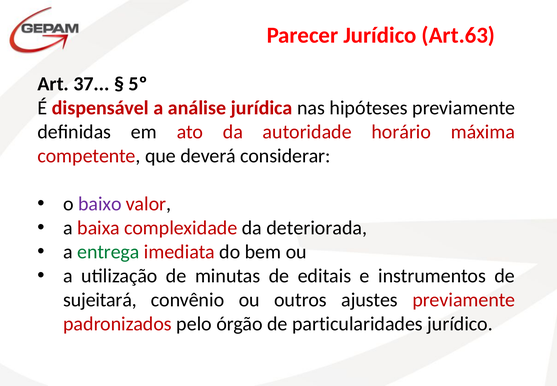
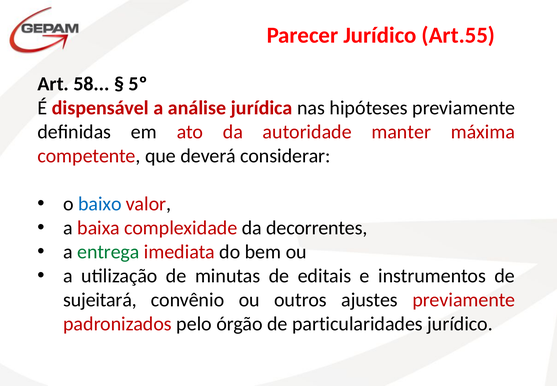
Art.63: Art.63 -> Art.55
37: 37 -> 58
horário: horário -> manter
baixo colour: purple -> blue
deteriorada: deteriorada -> decorrentes
